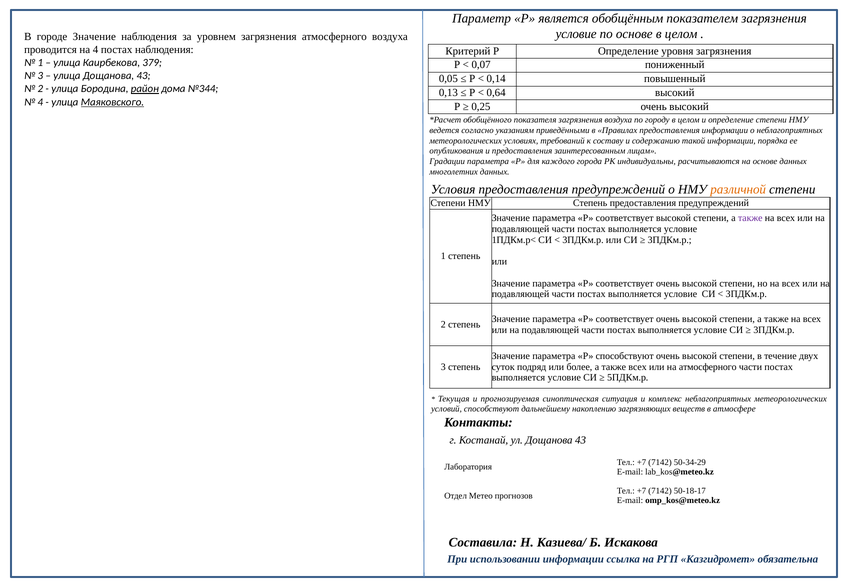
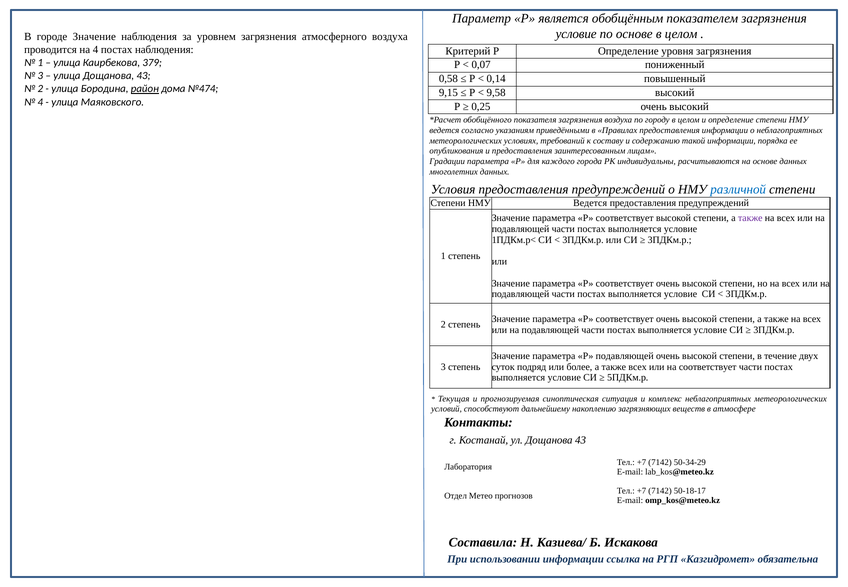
0,05: 0,05 -> 0,58
№344: №344 -> №474
0,13: 0,13 -> 9,15
0,64: 0,64 -> 9,58
Маяковского underline: present -> none
различной colour: orange -> blue
Степень at (590, 203): Степень -> Ведется
Р способствуют: способствуют -> подавляющей
на атмосферного: атмосферного -> соответствует
